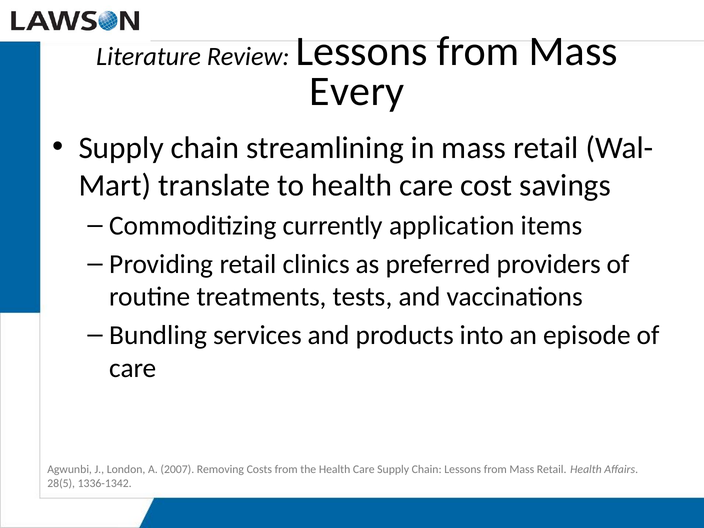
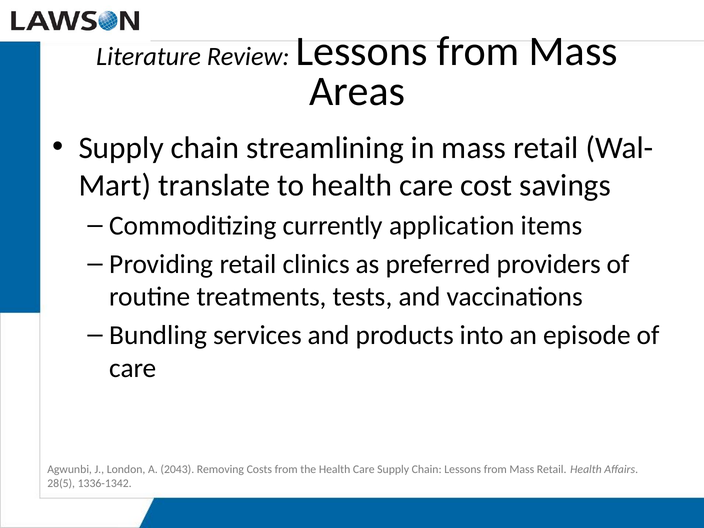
Every: Every -> Areas
2007: 2007 -> 2043
